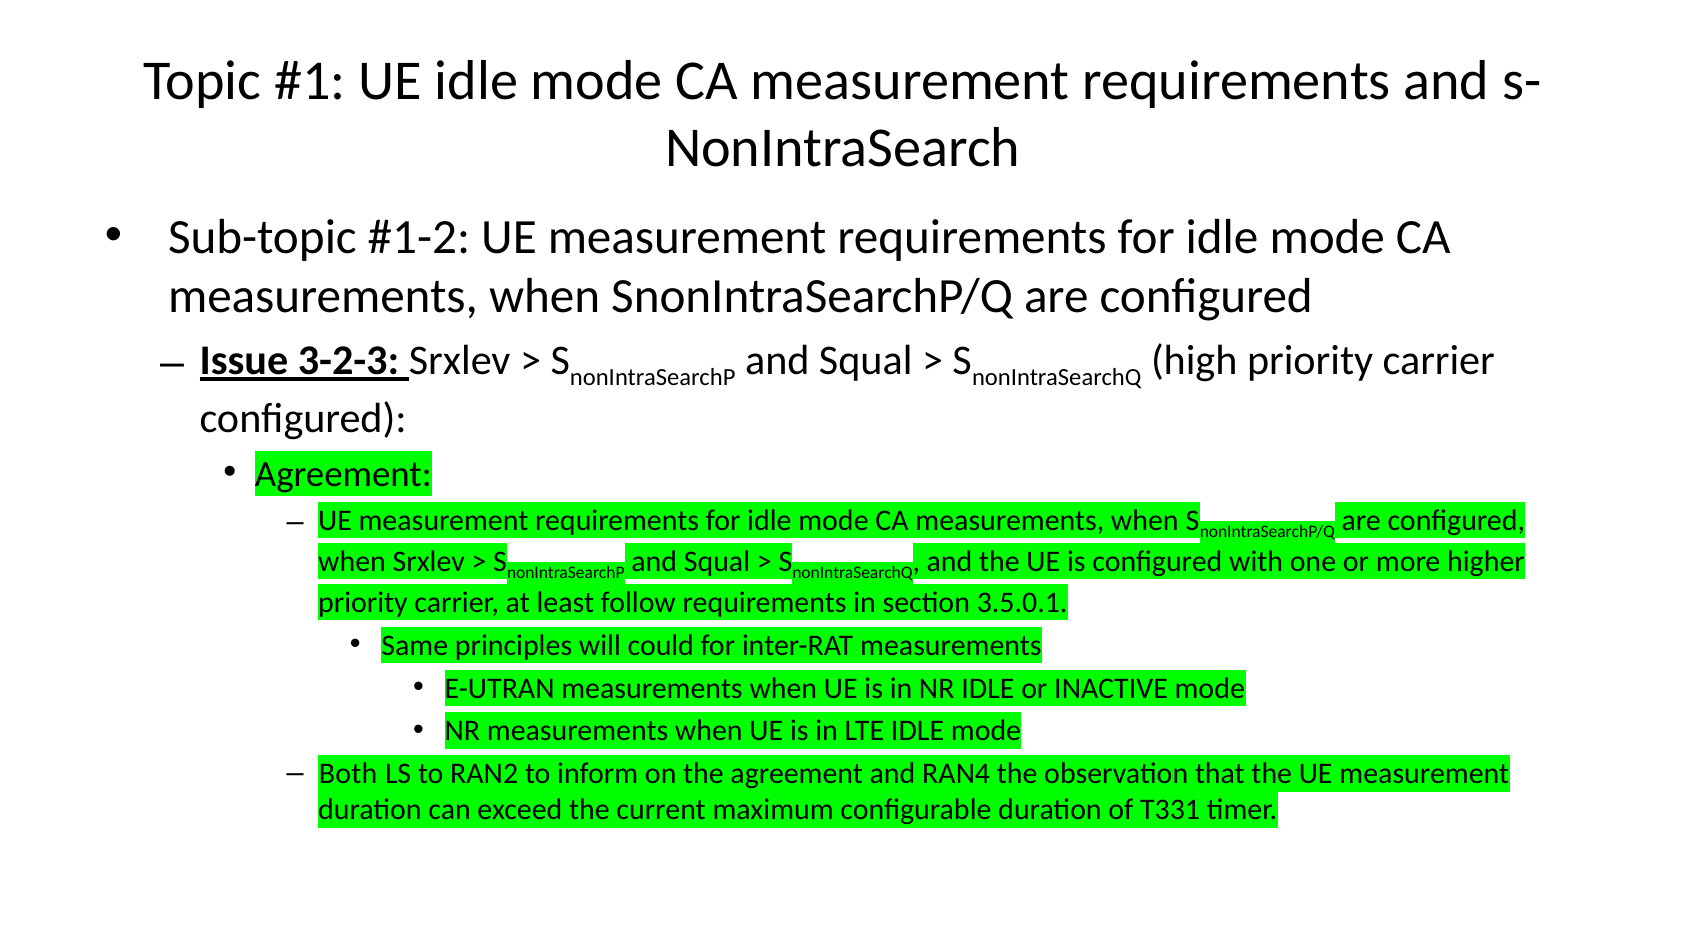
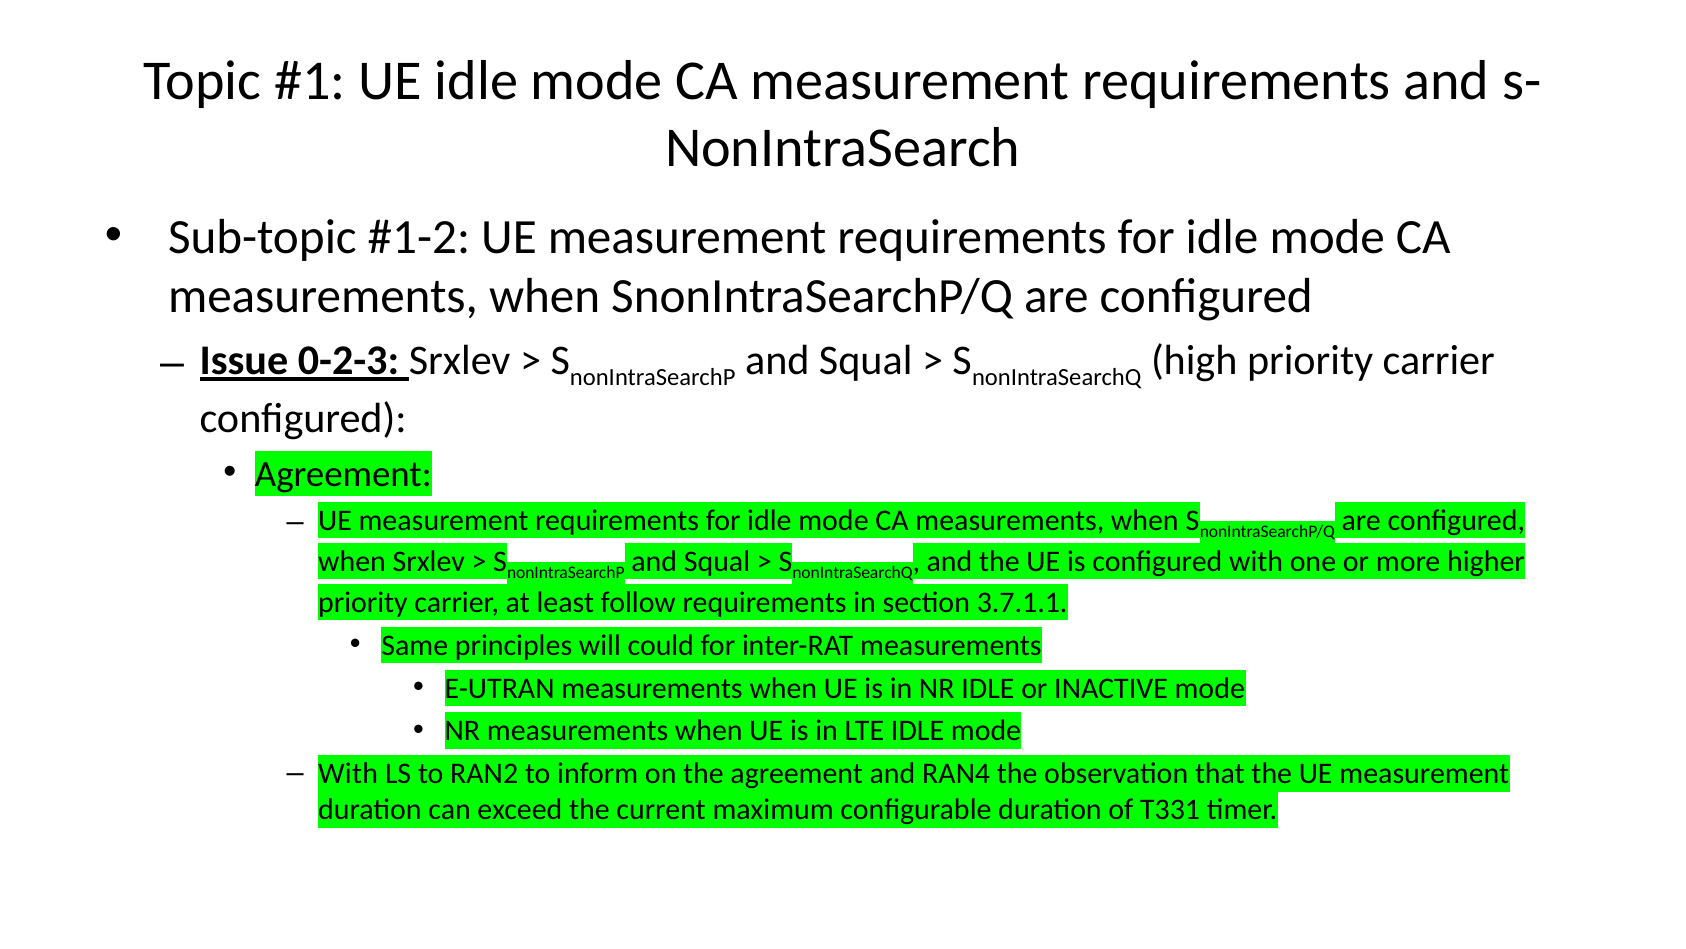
3-2-3: 3-2-3 -> 0-2-3
3.5.0.1: 3.5.0.1 -> 3.7.1.1
Both at (348, 773): Both -> With
